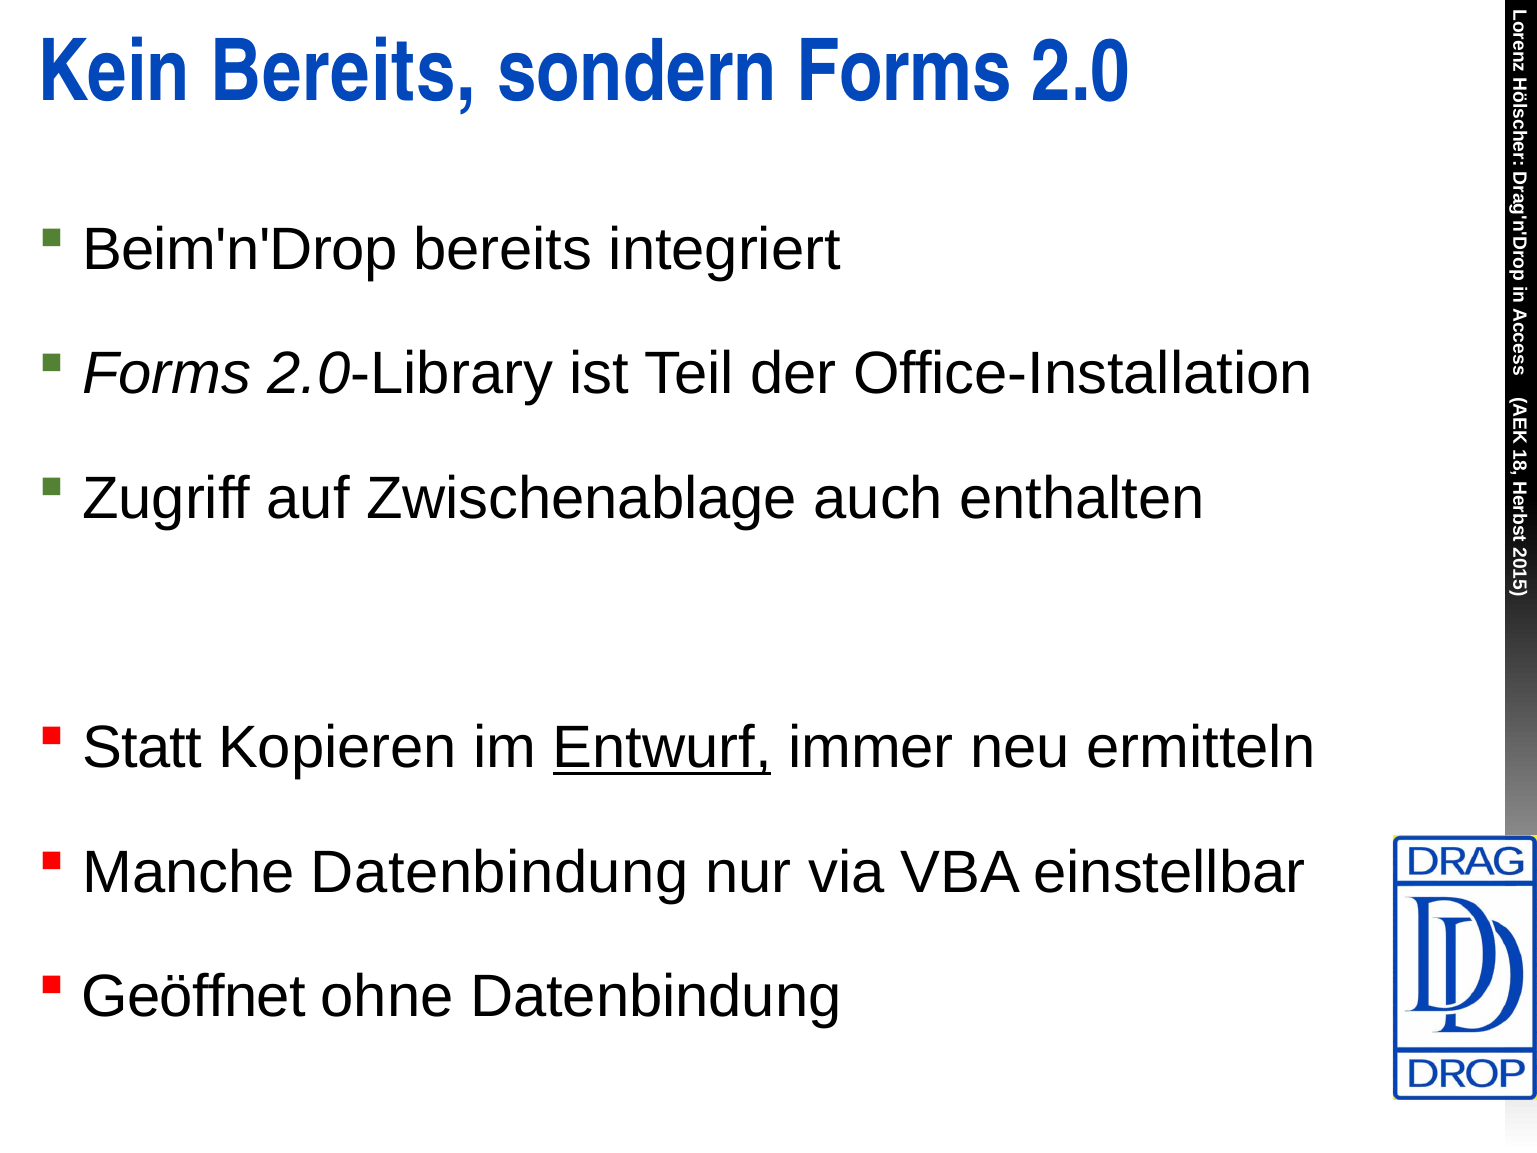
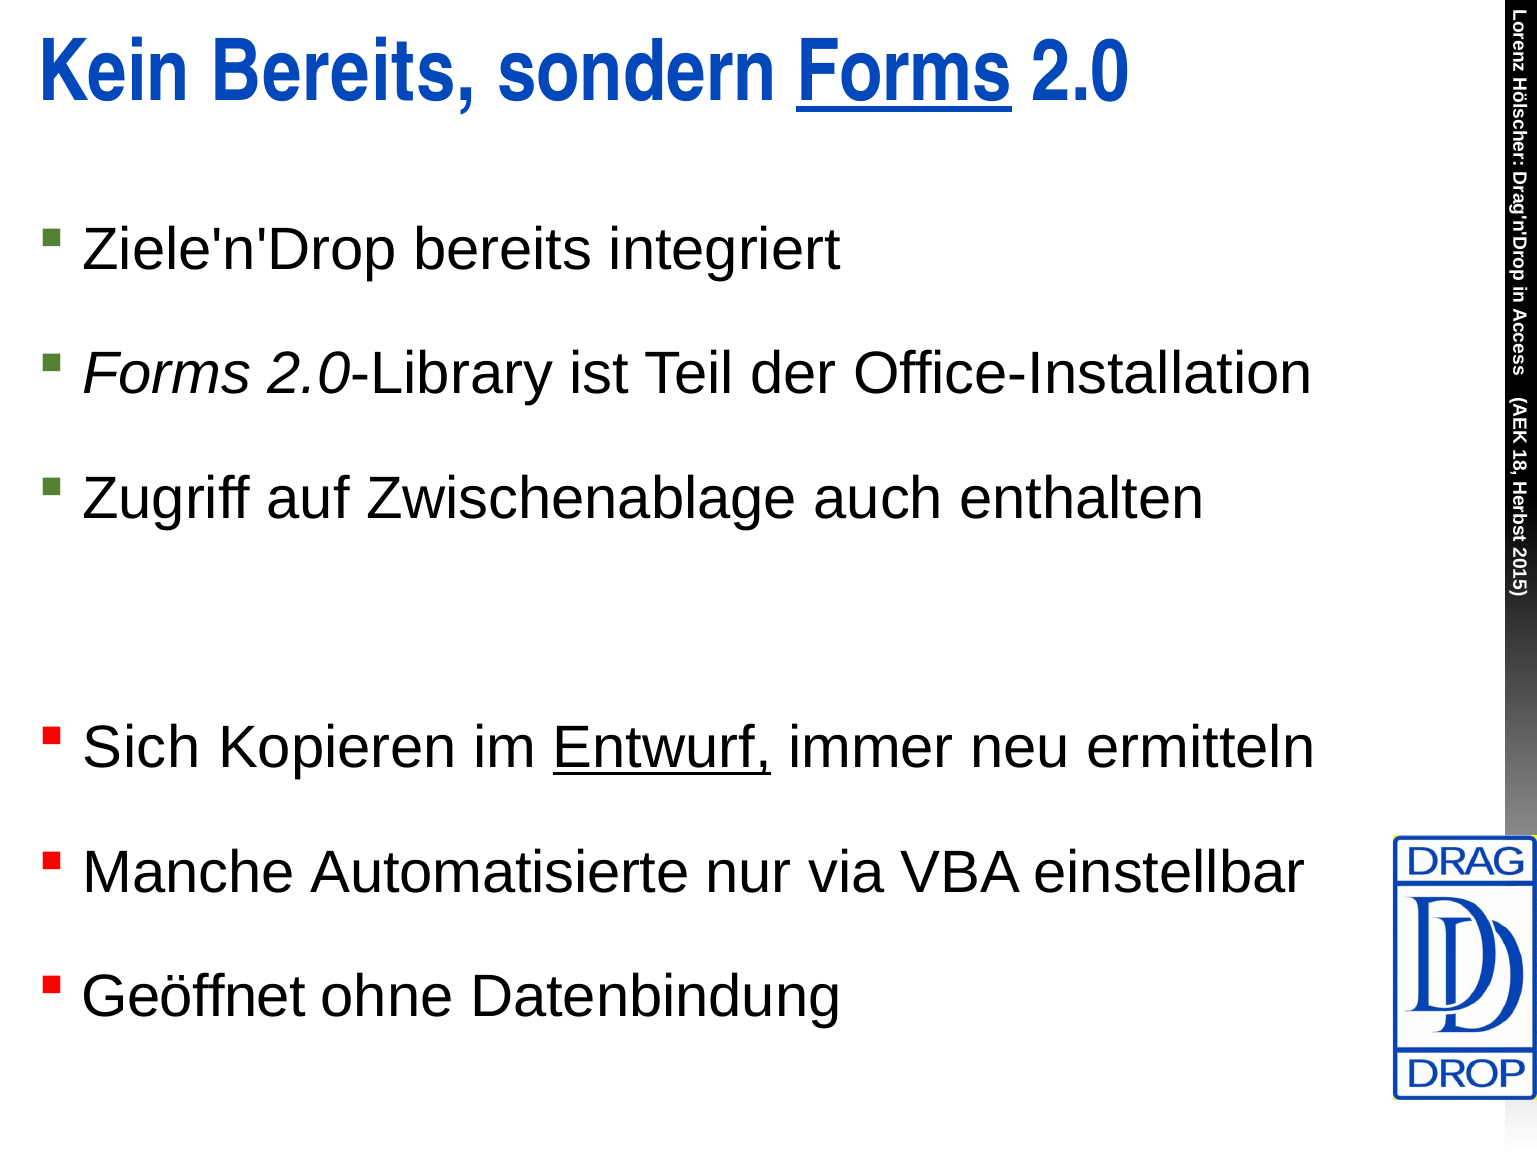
Forms at (904, 72) underline: none -> present
Beim'n'Drop: Beim'n'Drop -> Ziele'n'Drop
Statt: Statt -> Sich
Manche Datenbindung: Datenbindung -> Automatisierte
